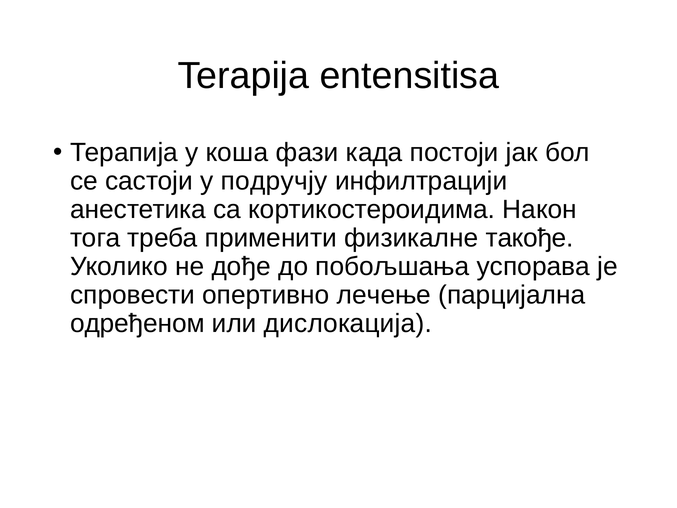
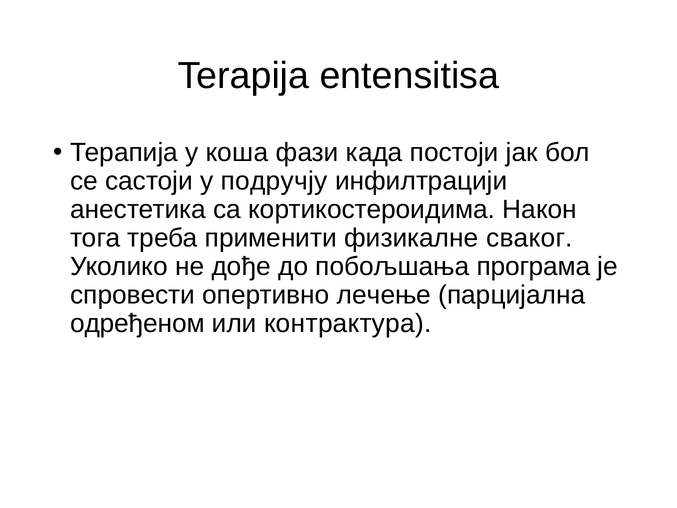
такође: такође -> сваког
успорава: успорава -> програма
дислокација: дислокација -> контрактура
